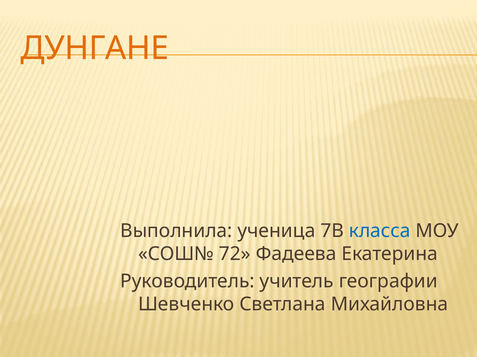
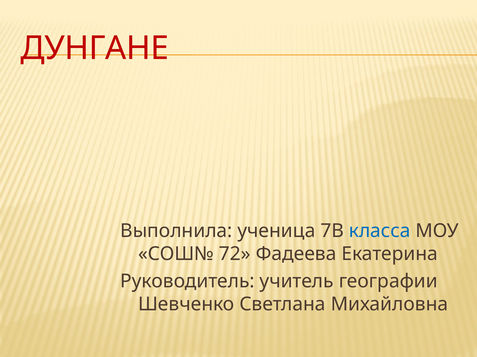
ДУНГАНЕ colour: orange -> red
